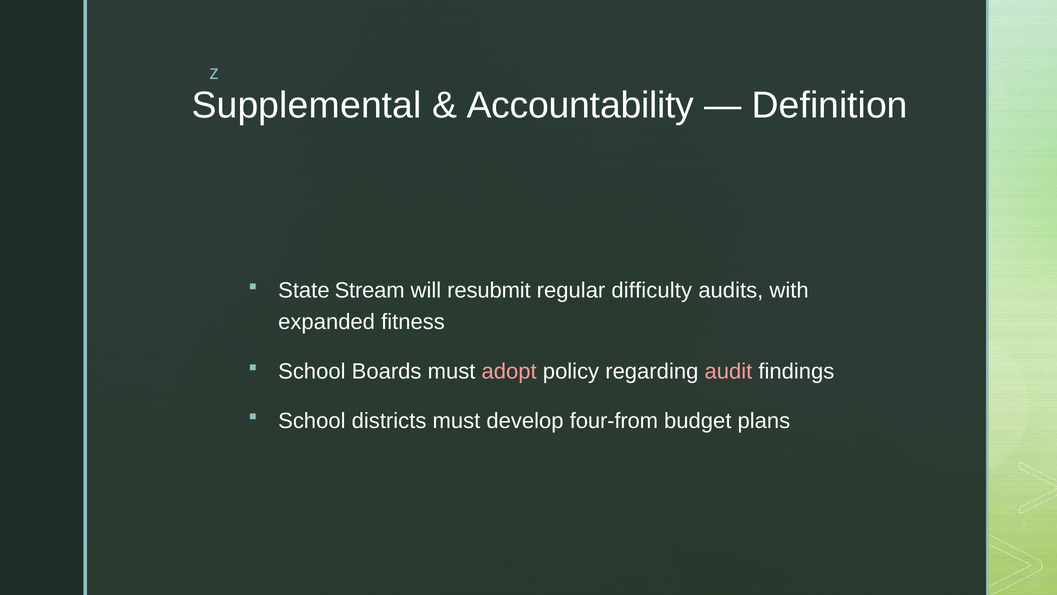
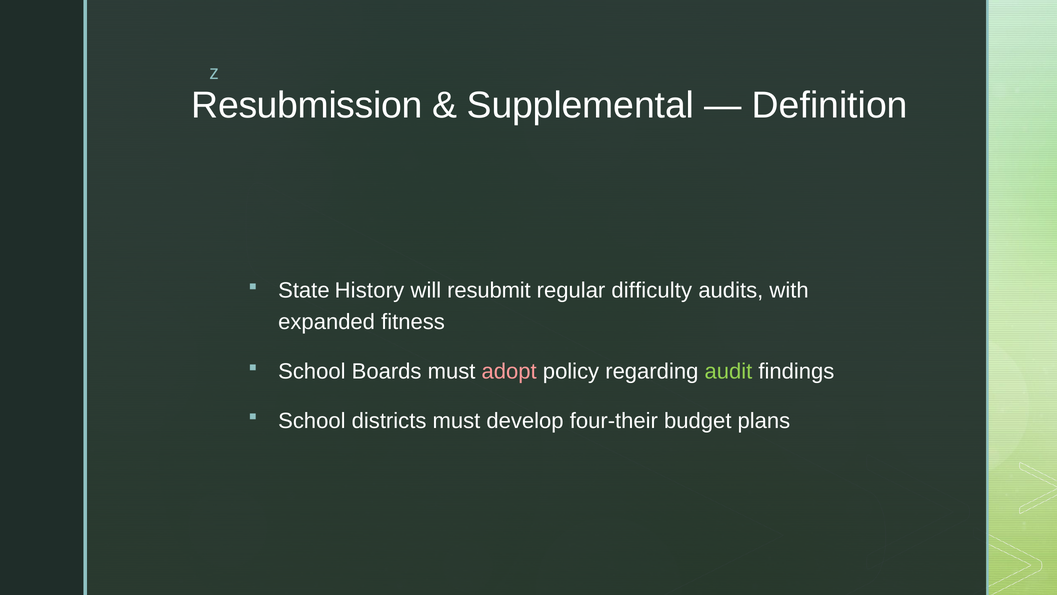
Supplemental: Supplemental -> Resubmission
Accountability: Accountability -> Supplemental
Stream: Stream -> History
audit colour: pink -> light green
four-from: four-from -> four-their
